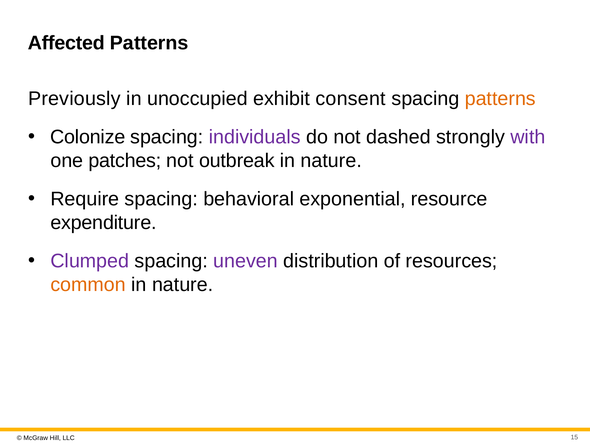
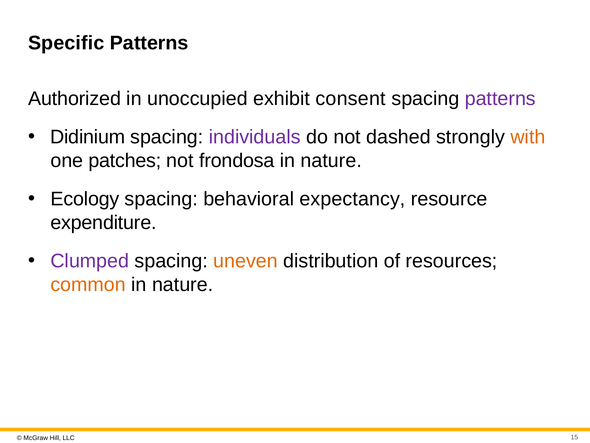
Affected: Affected -> Specific
Previously: Previously -> Authorized
patterns at (500, 98) colour: orange -> purple
Colonize: Colonize -> Didinium
with colour: purple -> orange
outbreak: outbreak -> frondosa
Require: Require -> Ecology
exponential: exponential -> expectancy
uneven colour: purple -> orange
